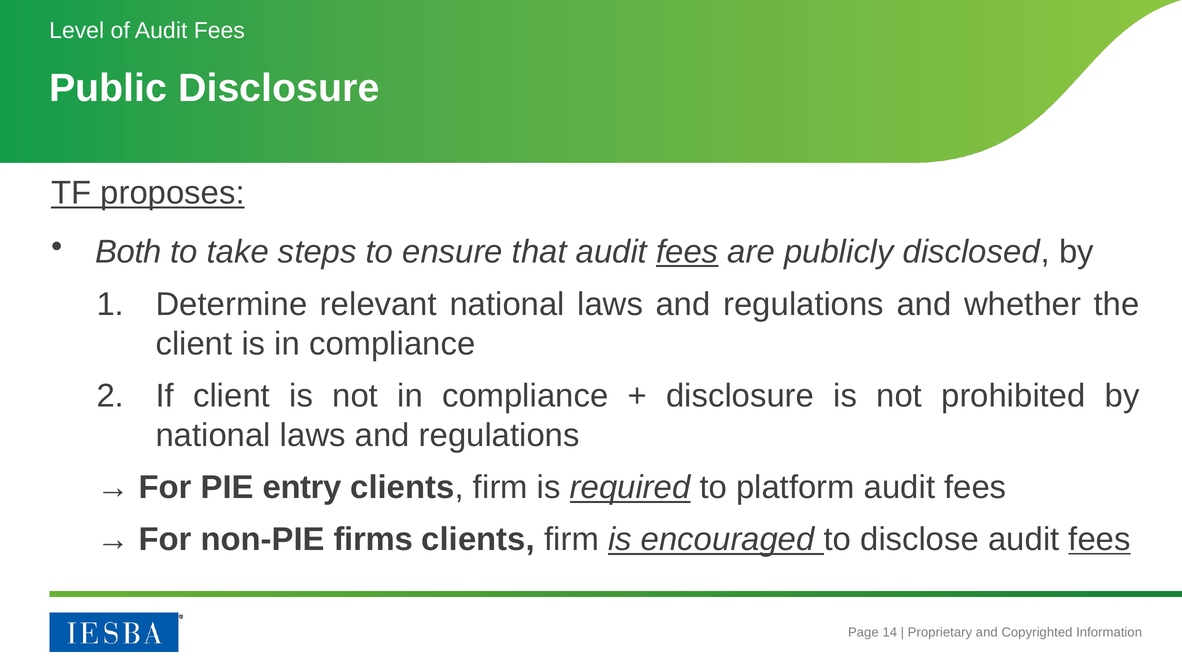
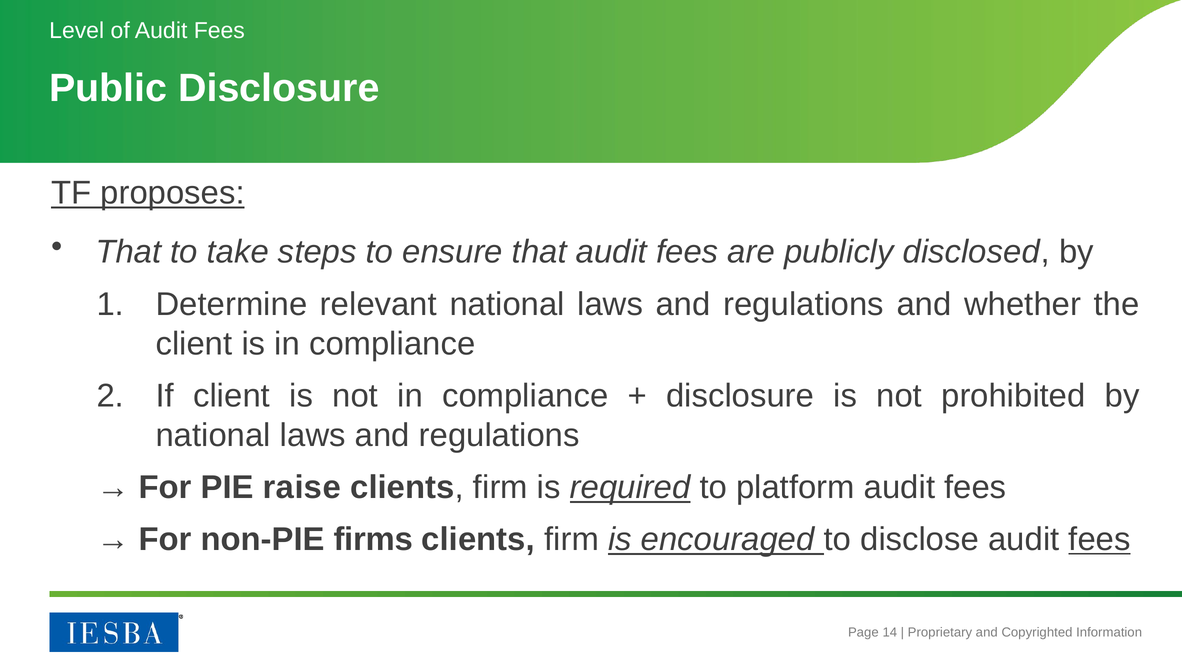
Both at (128, 252): Both -> That
fees at (687, 252) underline: present -> none
entry: entry -> raise
